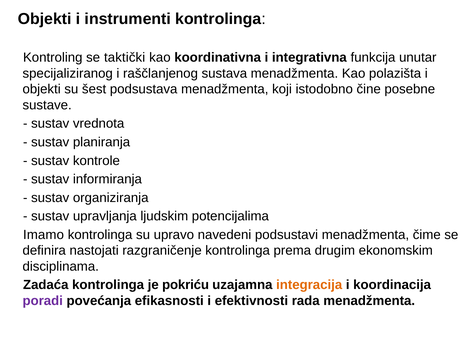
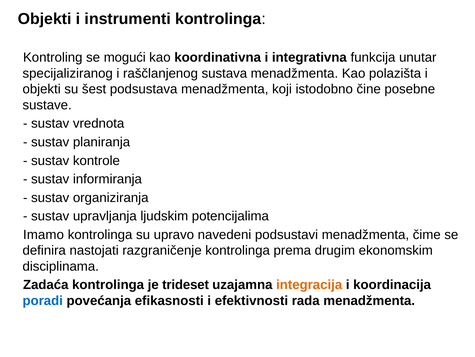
taktički: taktički -> mogući
pokriću: pokriću -> trideset
poradi colour: purple -> blue
